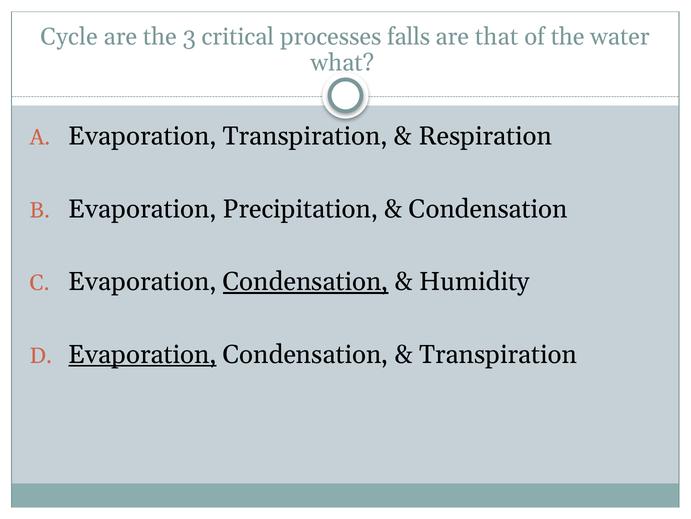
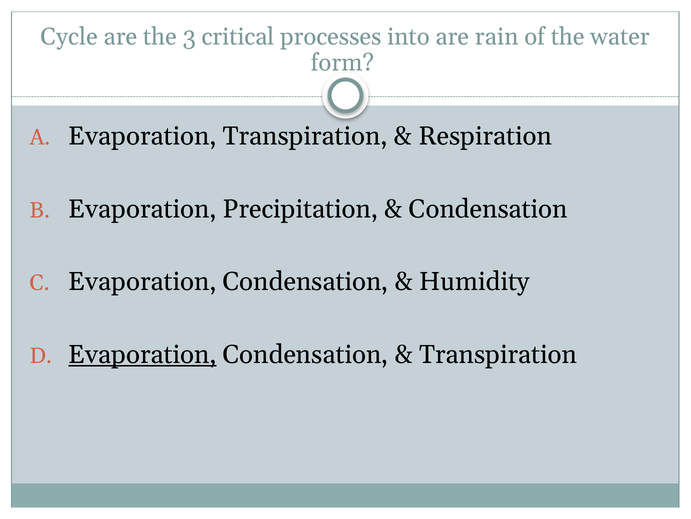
falls: falls -> into
that: that -> rain
what: what -> form
Condensation at (306, 281) underline: present -> none
